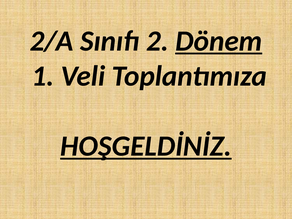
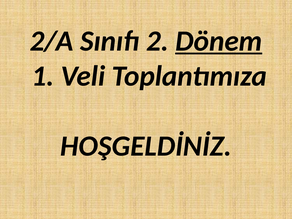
HOŞGELDİNİZ underline: present -> none
